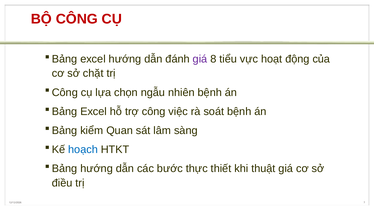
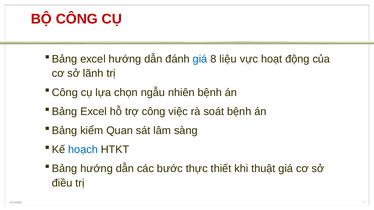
giá at (200, 59) colour: purple -> blue
tiểu: tiểu -> liệu
chặt: chặt -> lãnh
